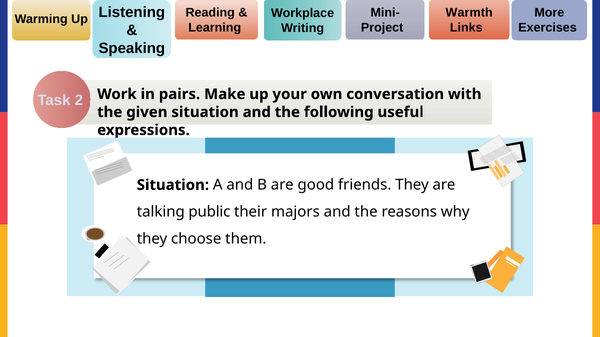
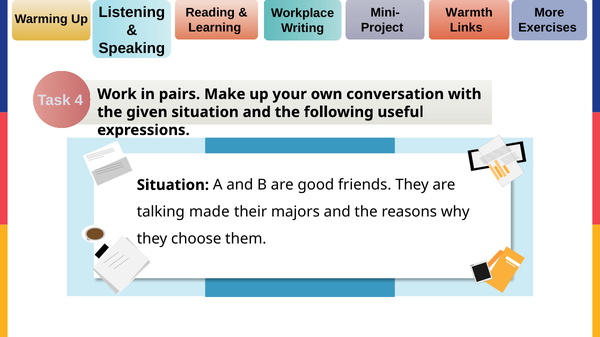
2: 2 -> 4
public: public -> made
